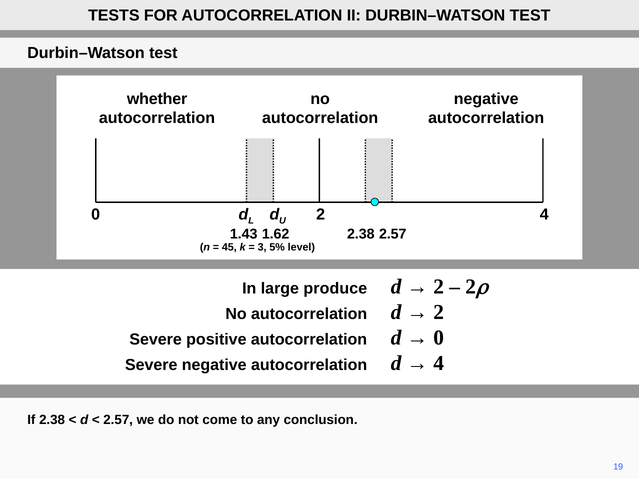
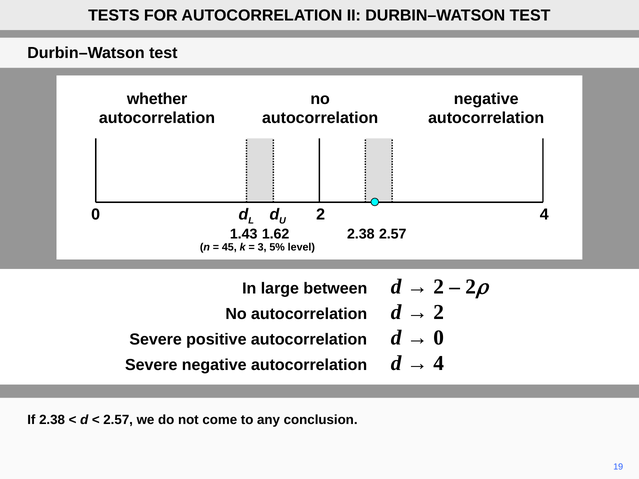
produce: produce -> between
